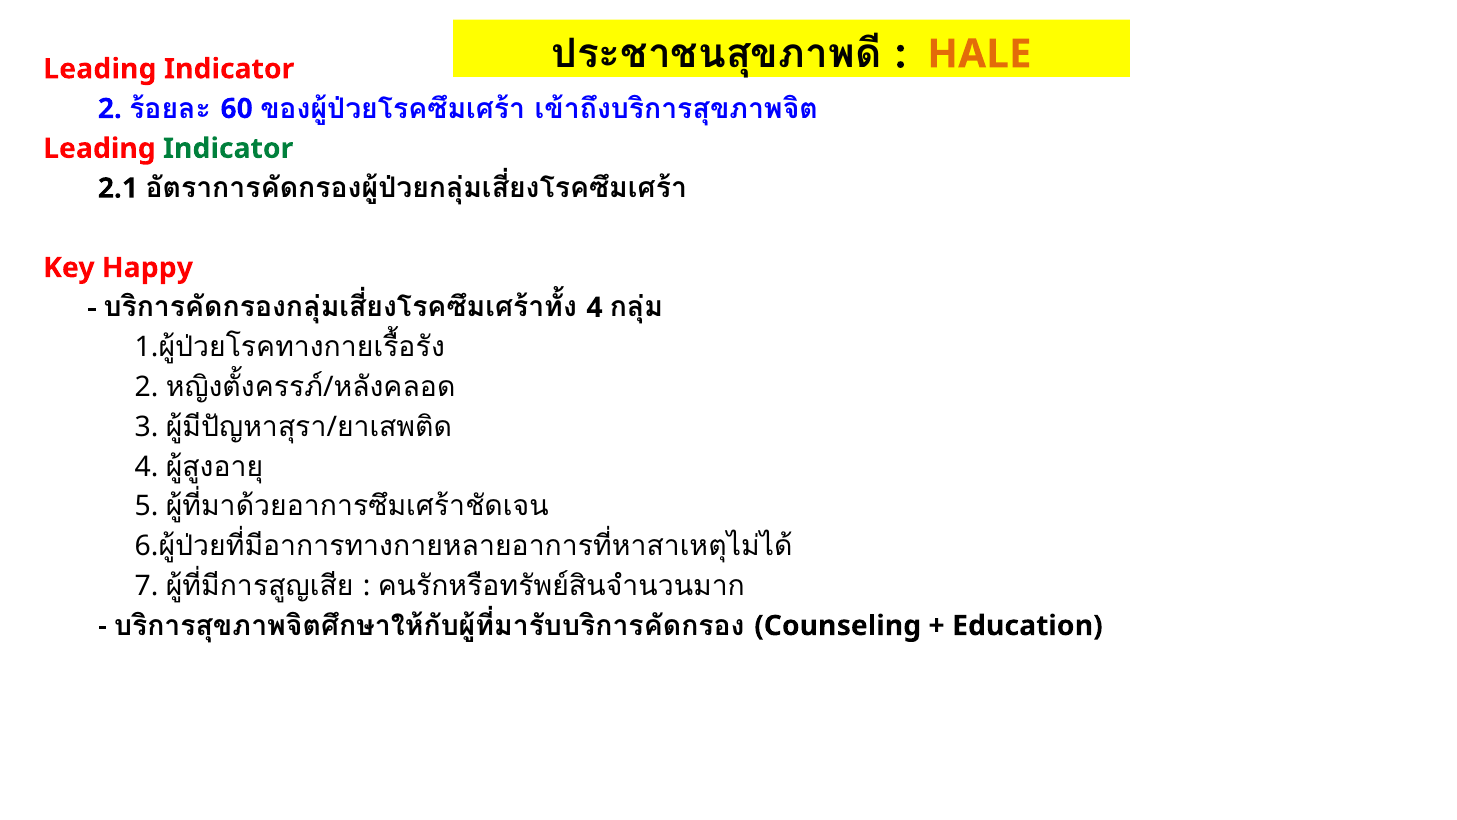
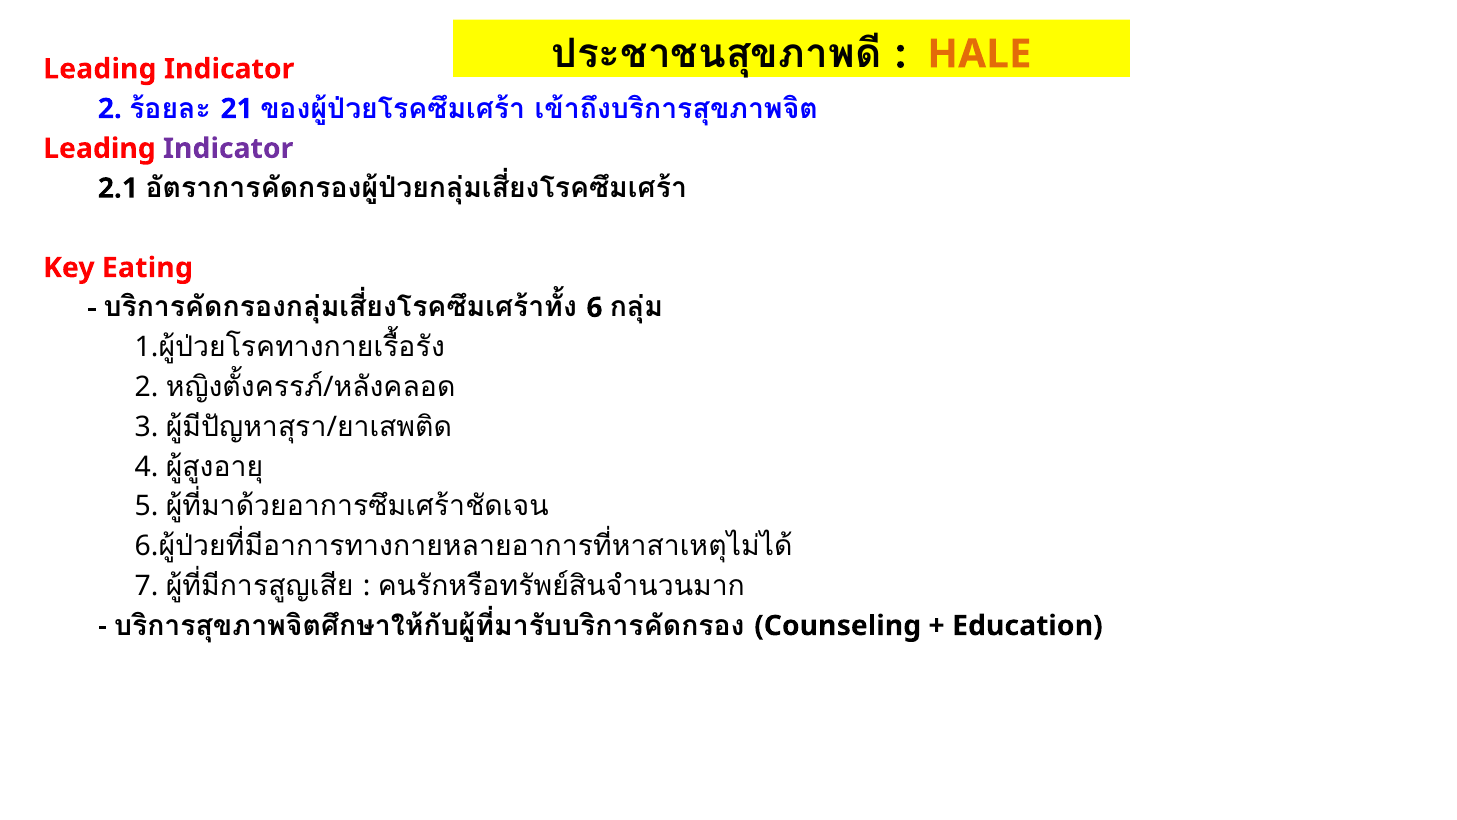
60: 60 -> 21
Indicator at (228, 148) colour: green -> purple
Happy: Happy -> Eating
4 at (595, 307): 4 -> 6
